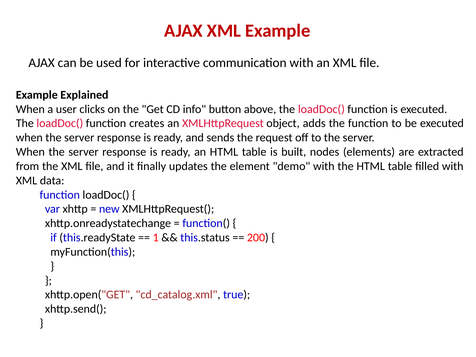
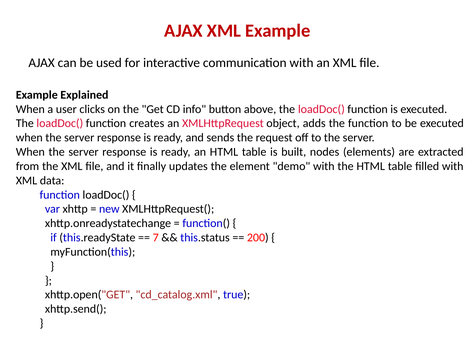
1: 1 -> 7
